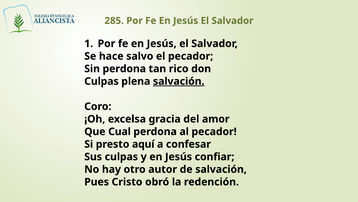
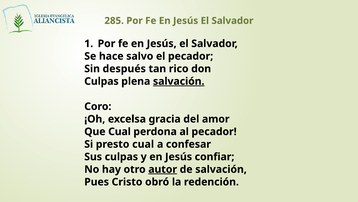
Sin perdona: perdona -> después
presto aquí: aquí -> cual
autor underline: none -> present
